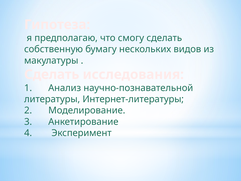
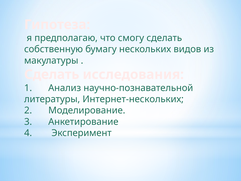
Интернет-литературы: Интернет-литературы -> Интернет-нескольких
